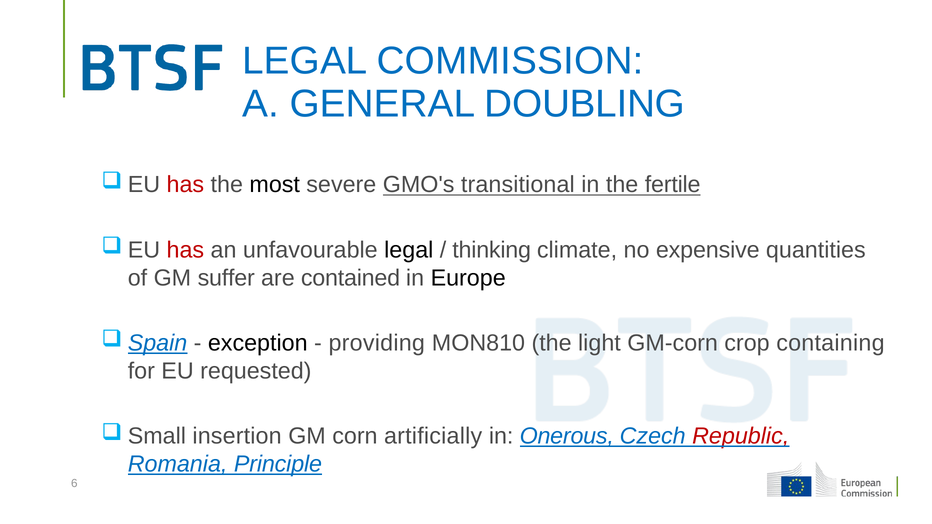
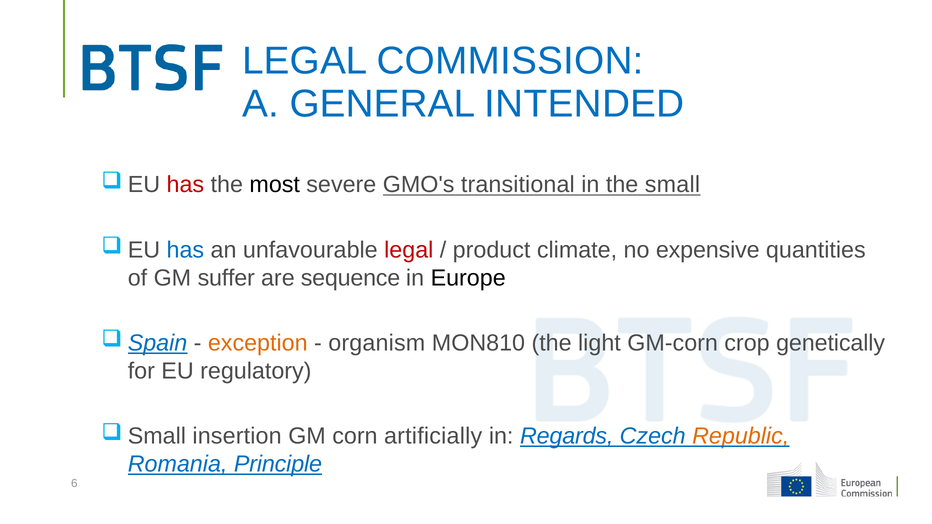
DOUBLING: DOUBLING -> INTENDED
fertile: fertile -> small
has at (185, 250) colour: red -> blue
legal at (409, 250) colour: black -> red
thinking: thinking -> product
contained: contained -> sequence
exception colour: black -> orange
providing: providing -> organism
containing: containing -> genetically
requested: requested -> regulatory
Onerous: Onerous -> Regards
Republic colour: red -> orange
